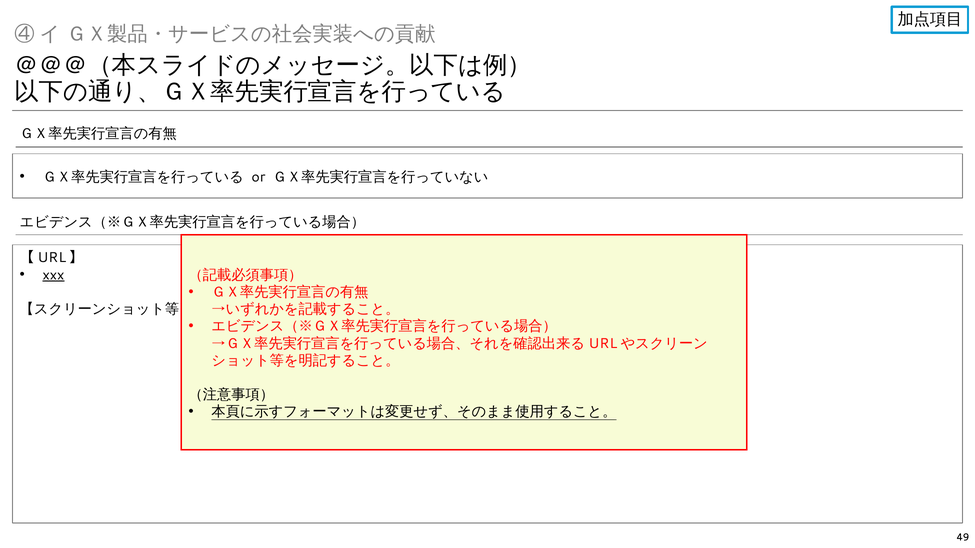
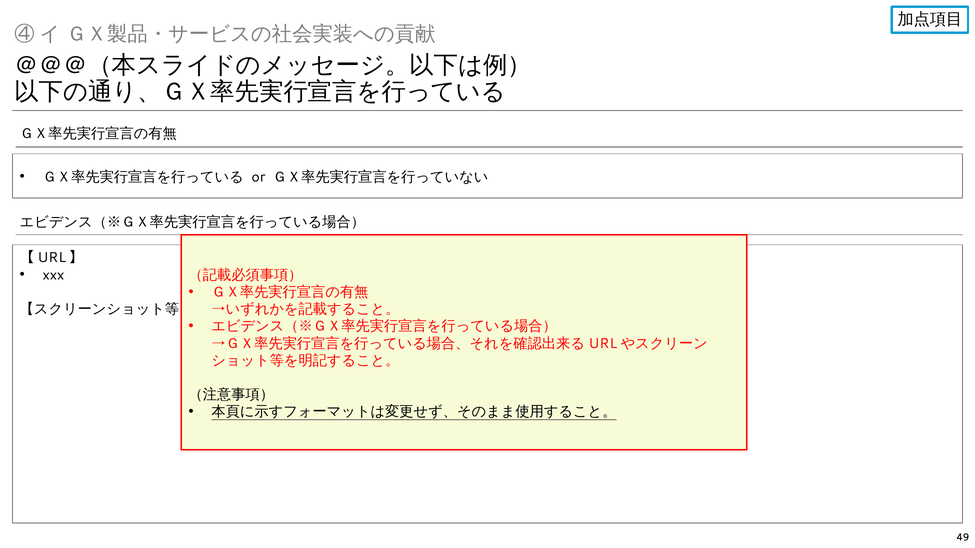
xxx underline: present -> none
